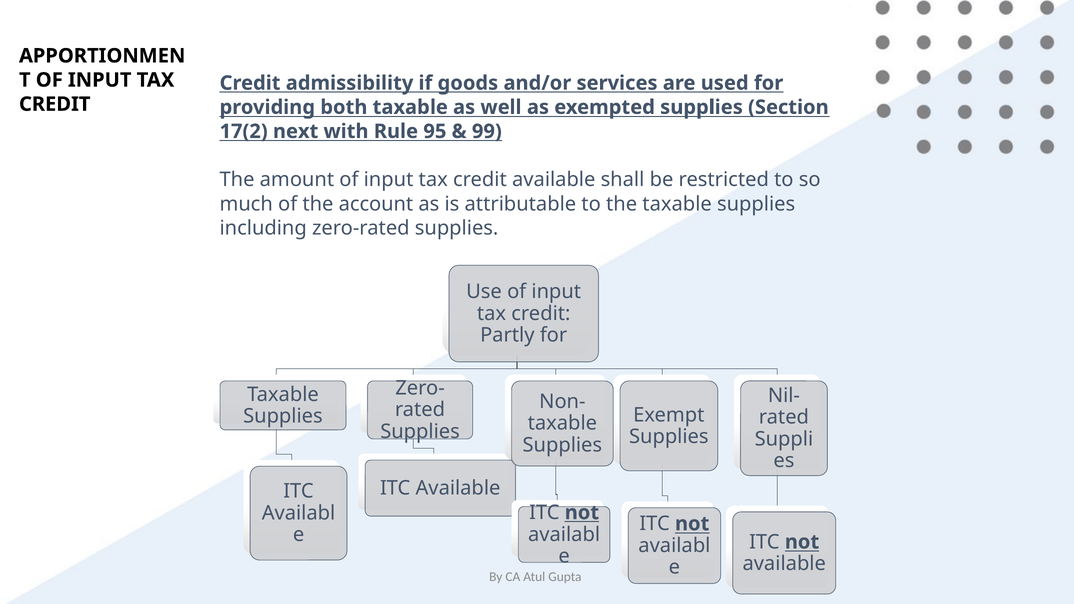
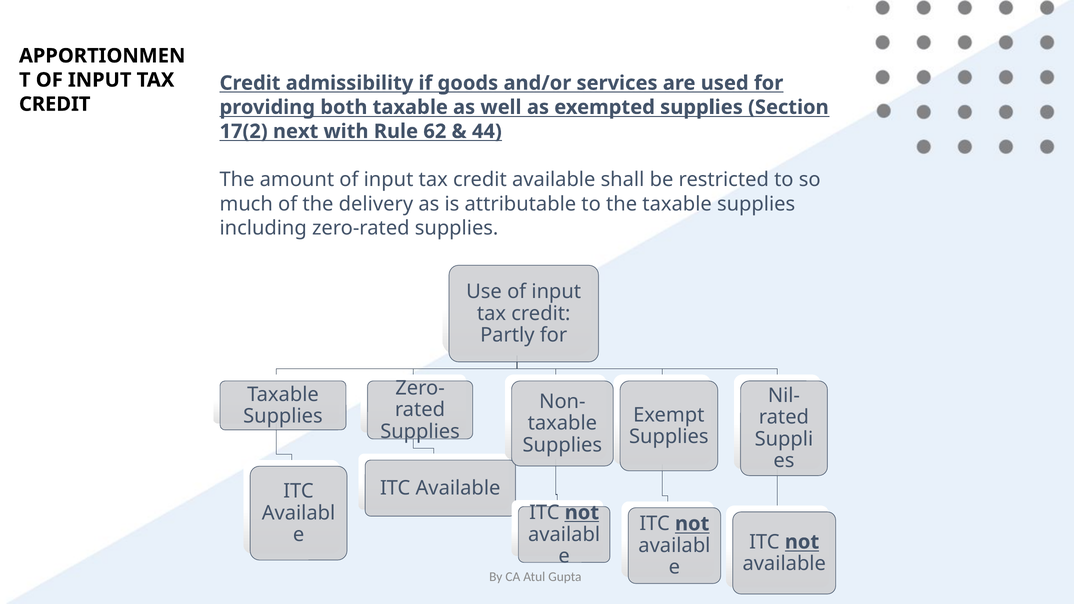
95: 95 -> 62
99: 99 -> 44
account: account -> delivery
